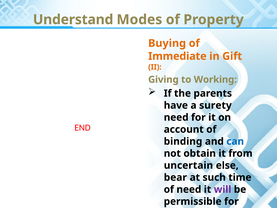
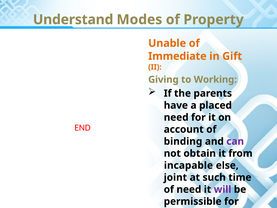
Buying: Buying -> Unable
surety: surety -> placed
can colour: blue -> purple
uncertain: uncertain -> incapable
bear: bear -> joint
